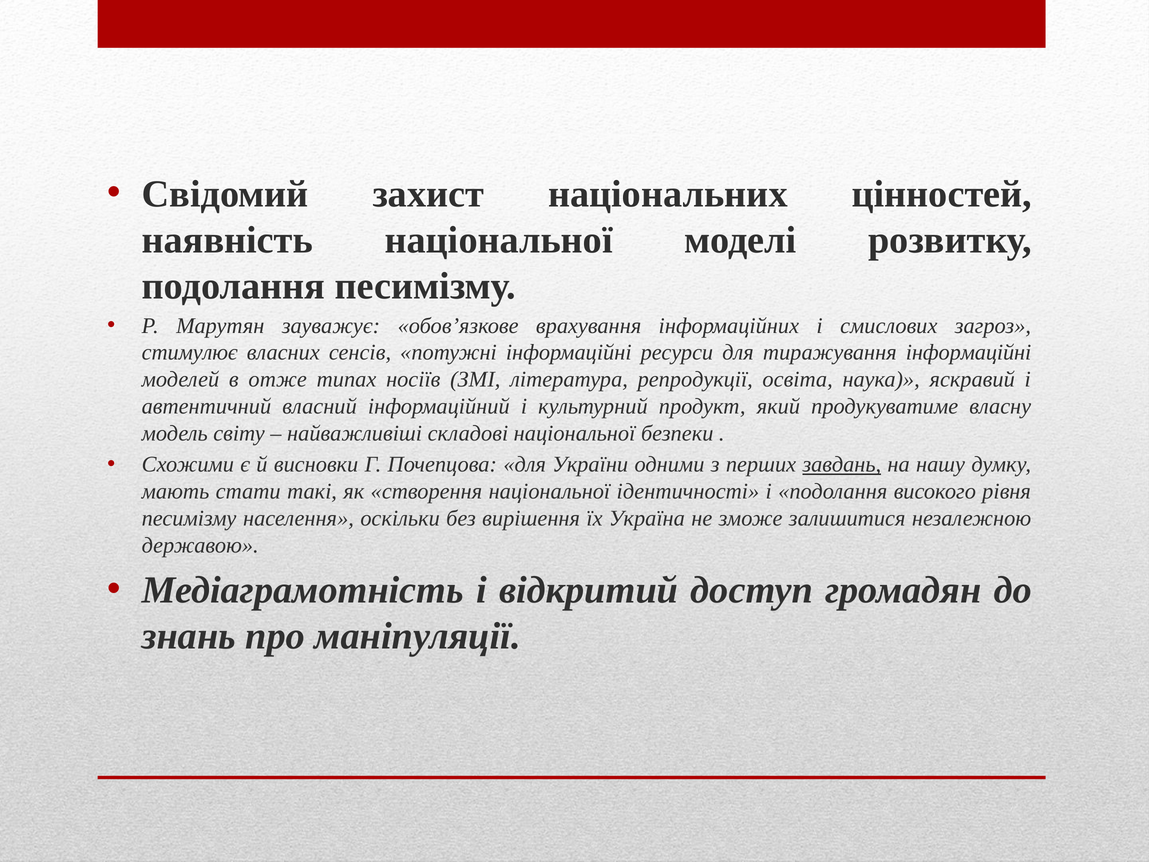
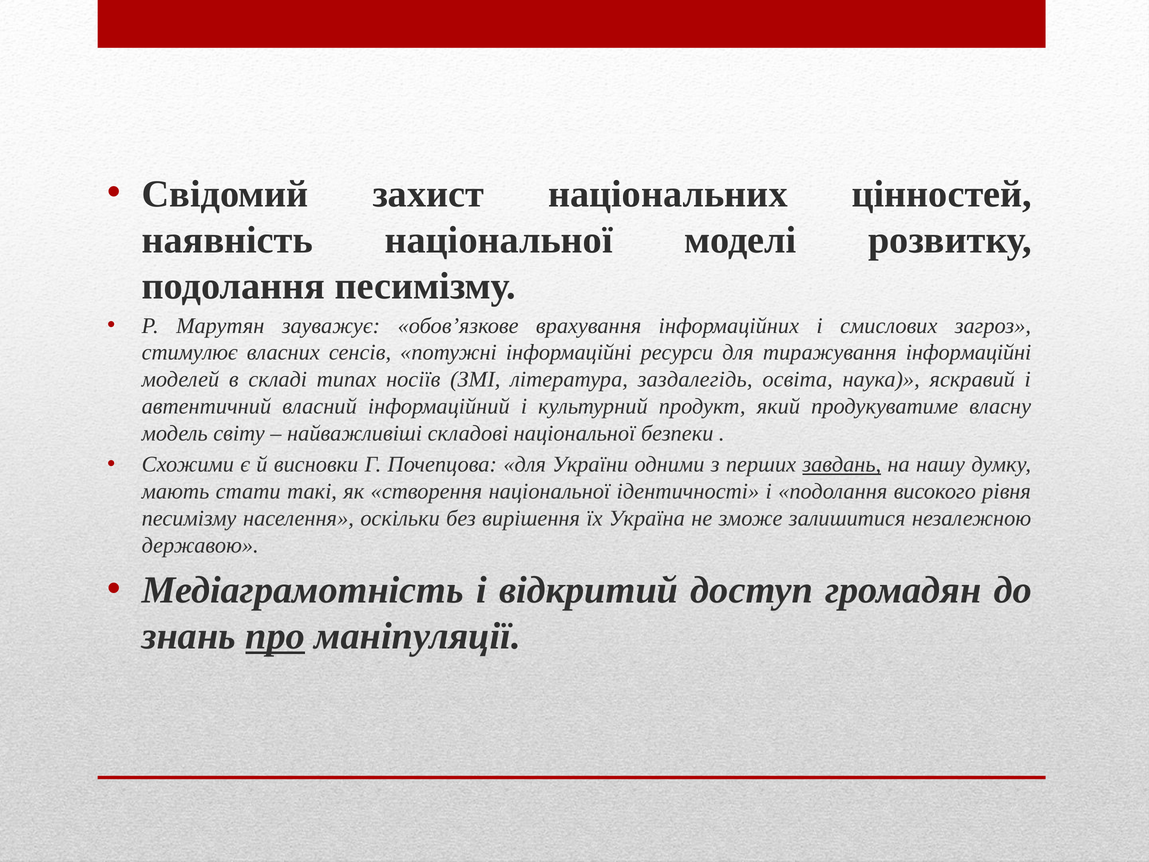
отже: отже -> складі
репродукції: репродукції -> заздалегідь
про underline: none -> present
